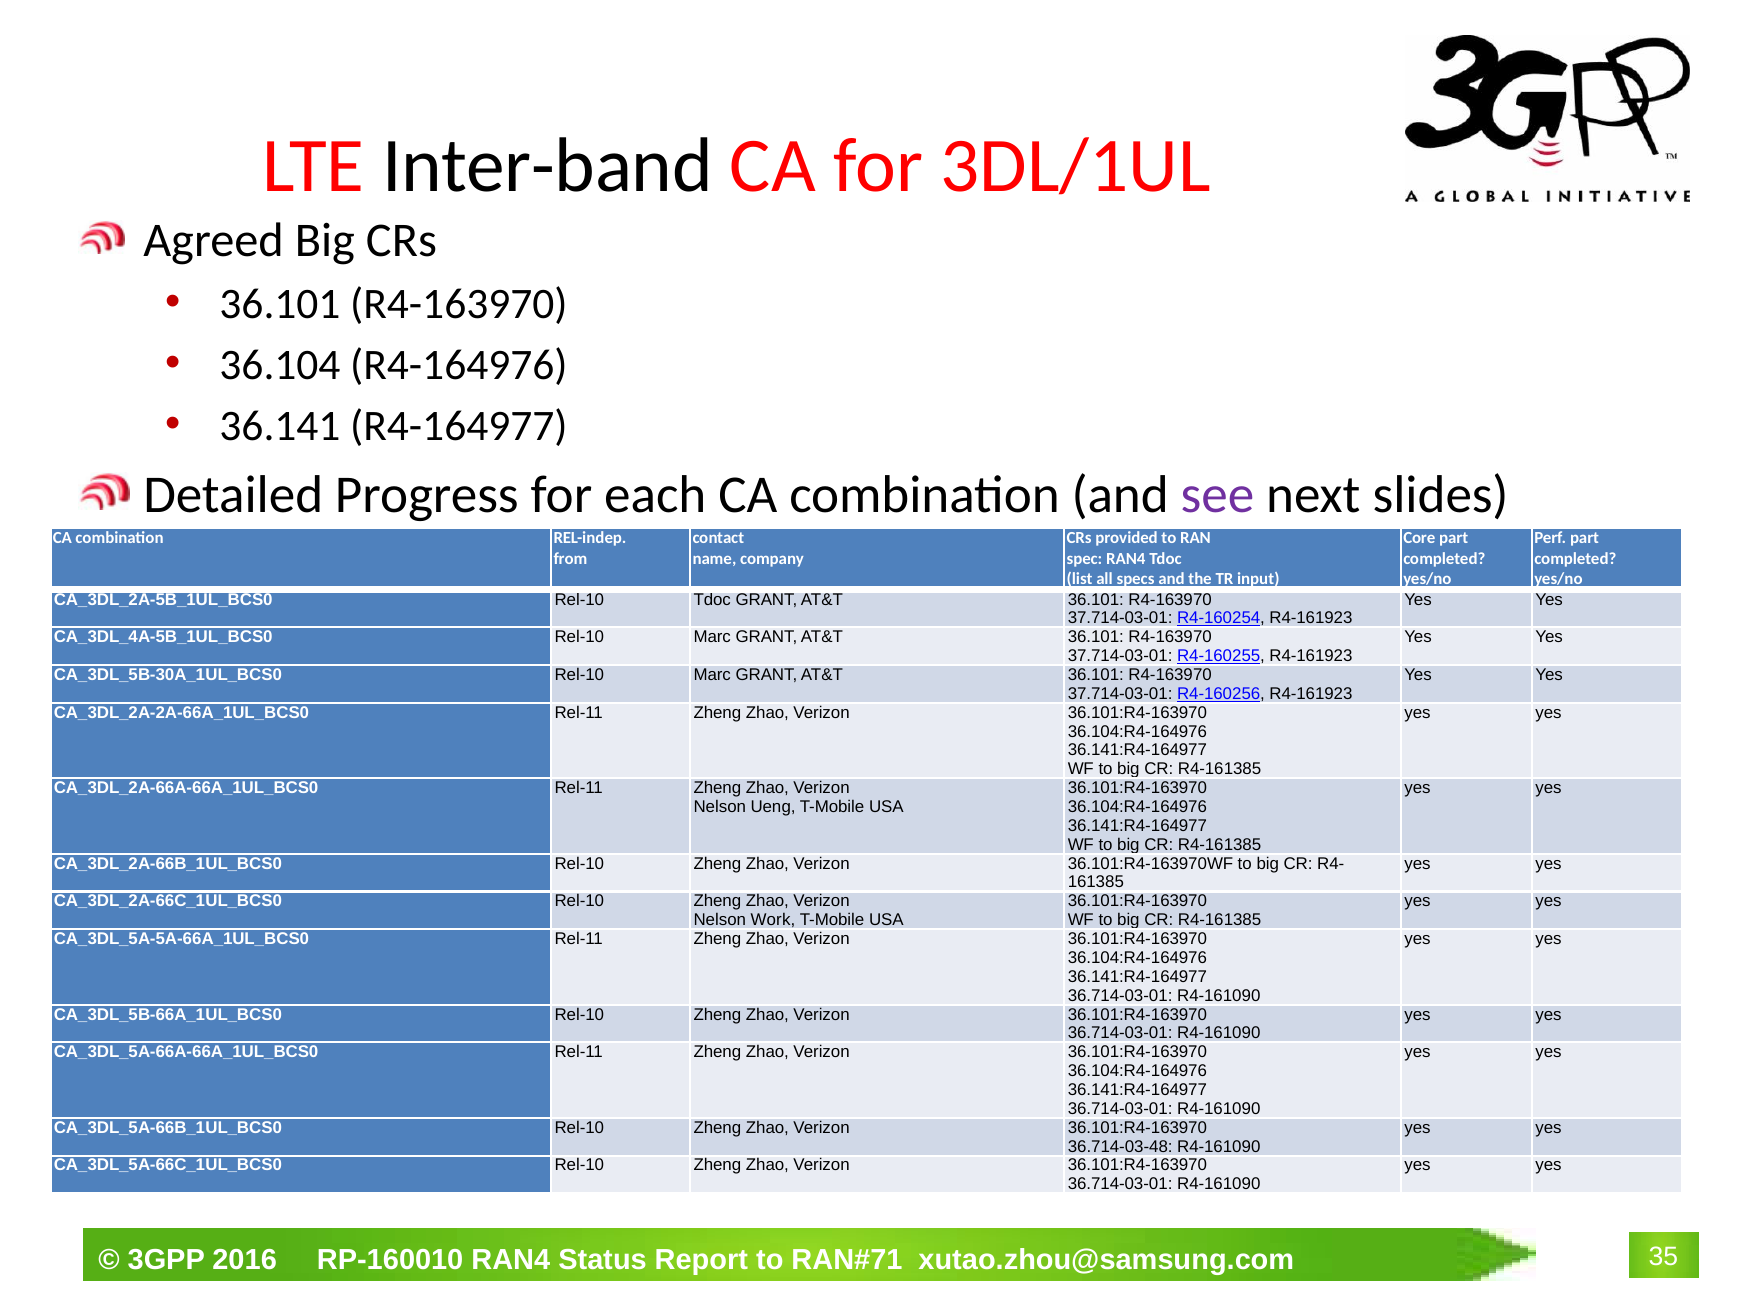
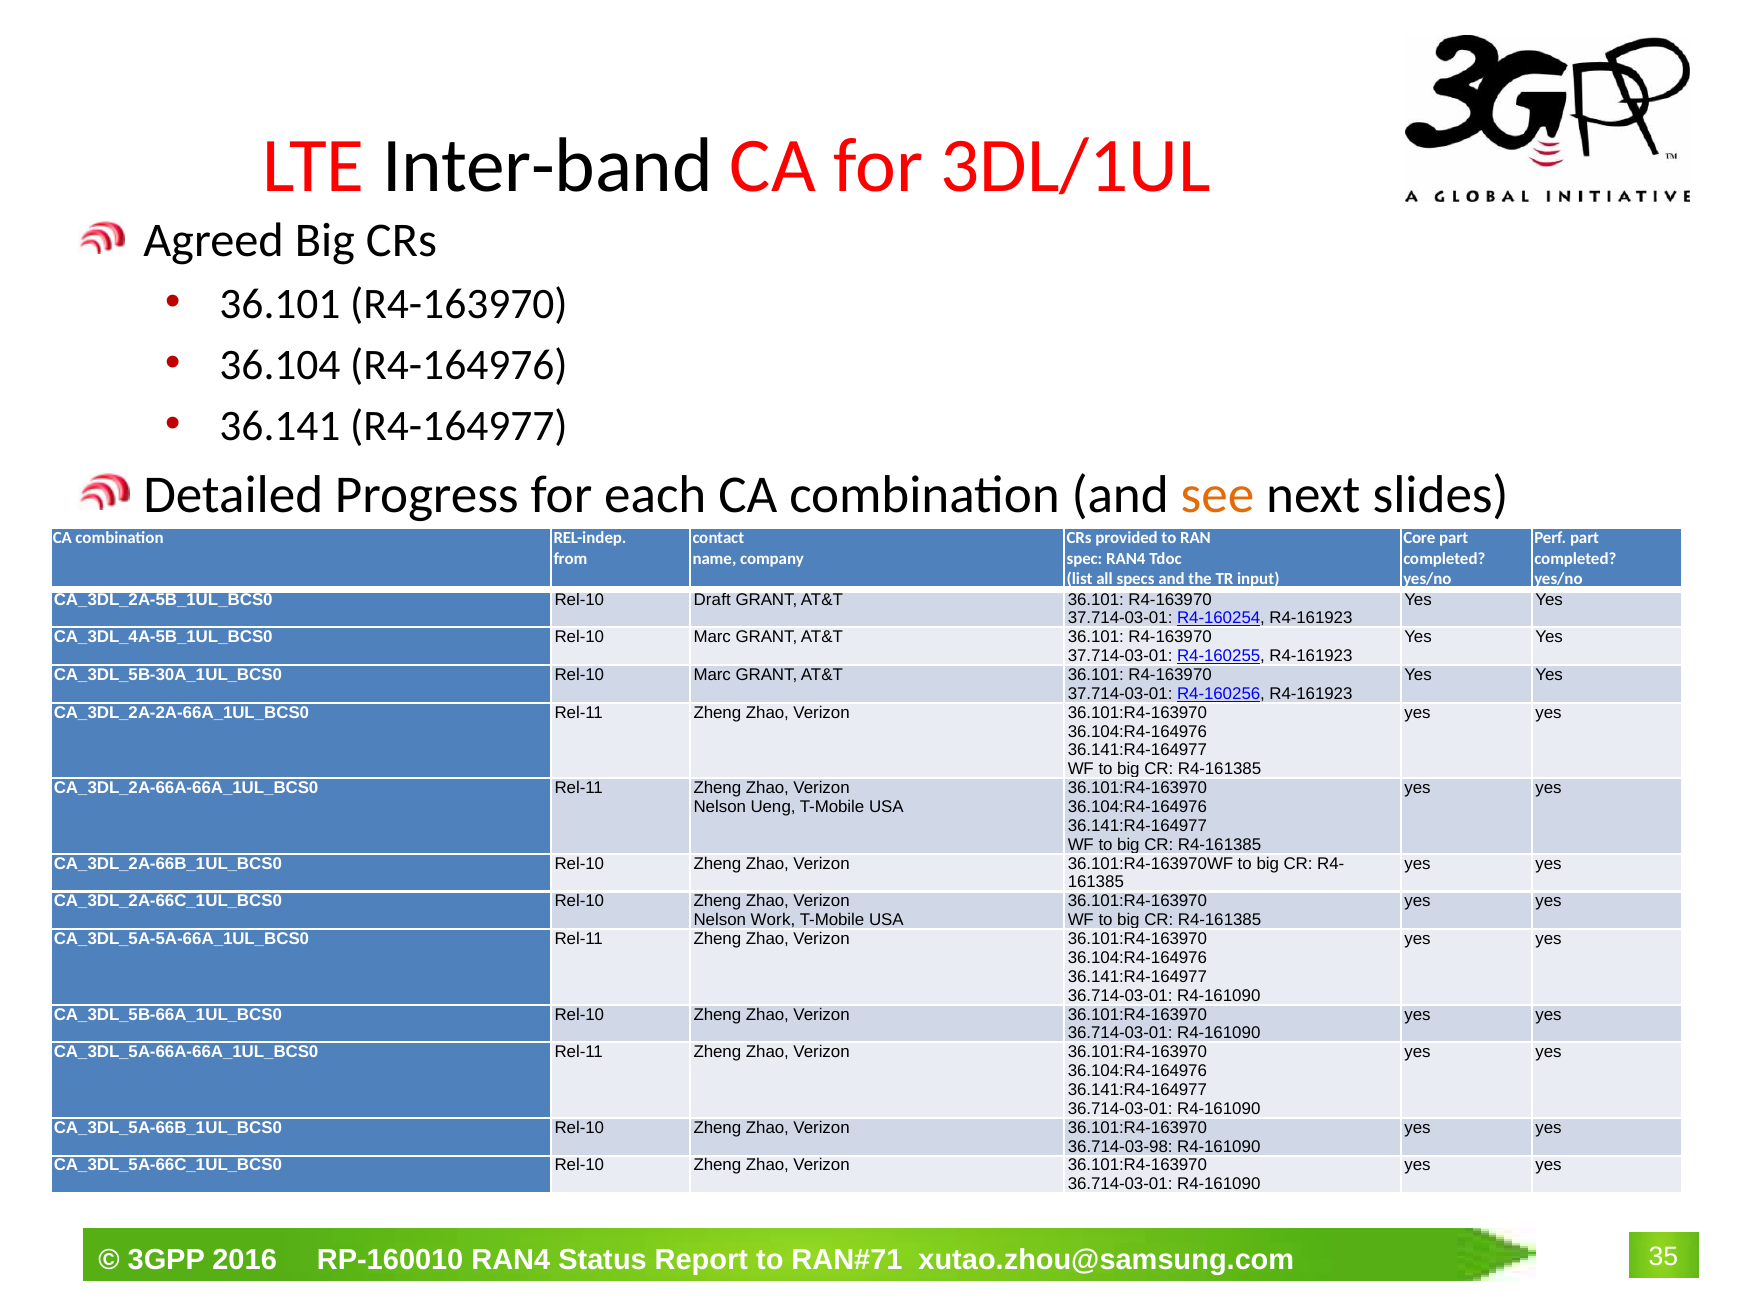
see colour: purple -> orange
Rel-10 Tdoc: Tdoc -> Draft
36.714-03-48: 36.714-03-48 -> 36.714-03-98
